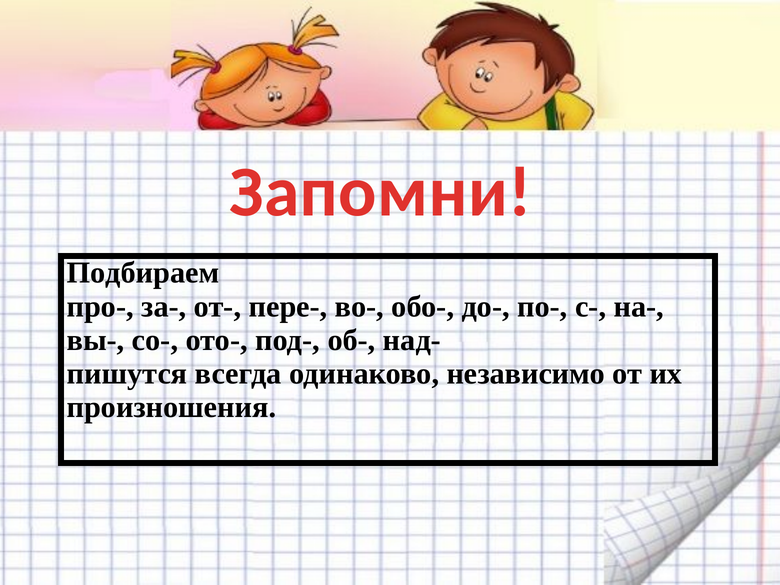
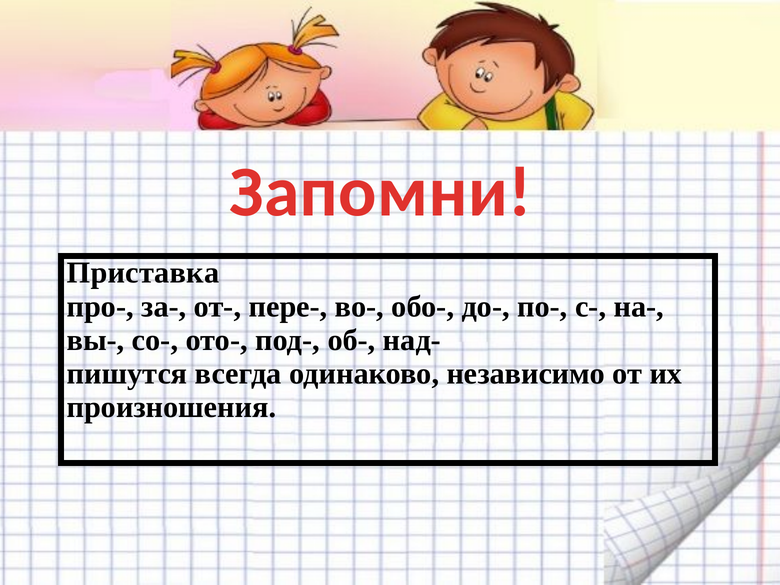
Подбираем: Подбираем -> Приставка
